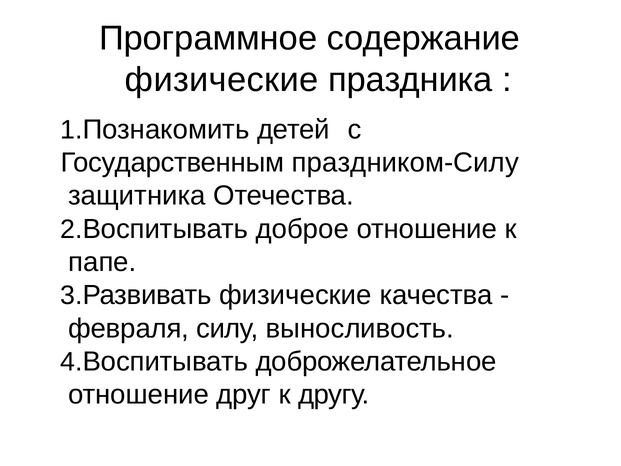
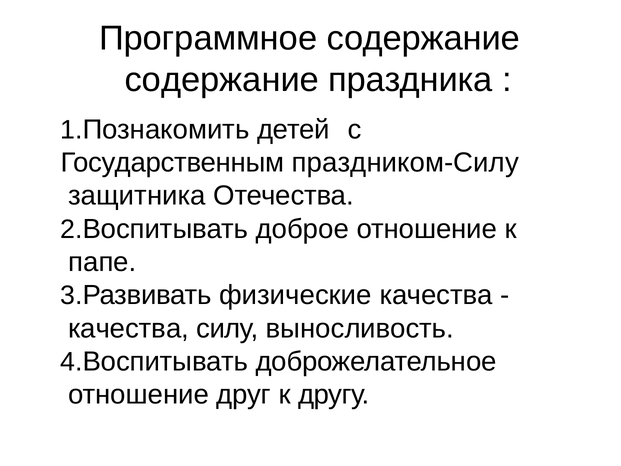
физические at (222, 80): физические -> содержание
февраля at (129, 328): февраля -> качества
